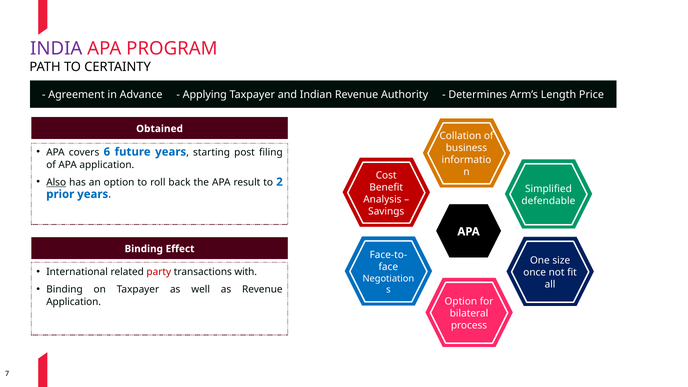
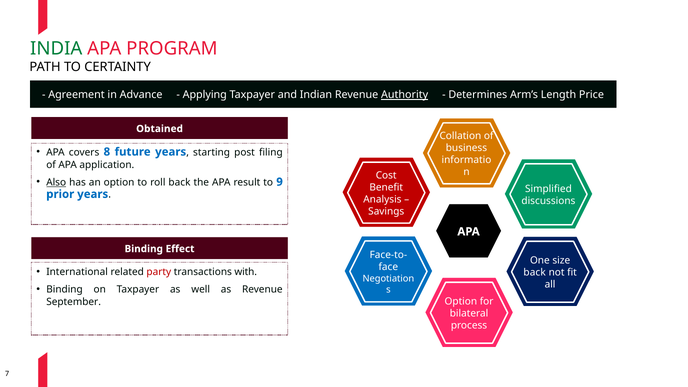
INDIA colour: purple -> green
Authority underline: none -> present
6: 6 -> 8
2: 2 -> 9
defendable: defendable -> discussions
once at (535, 273): once -> back
Application at (74, 302): Application -> September
